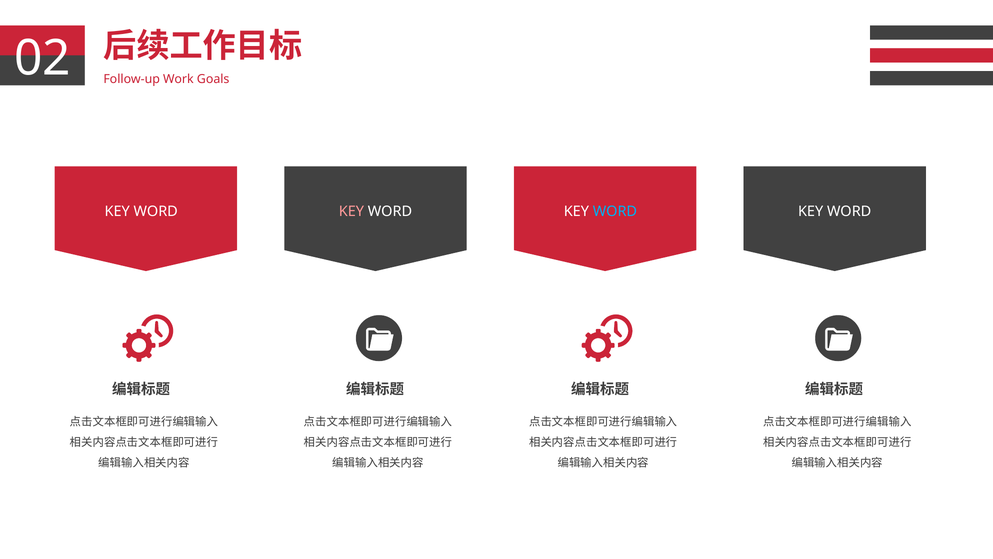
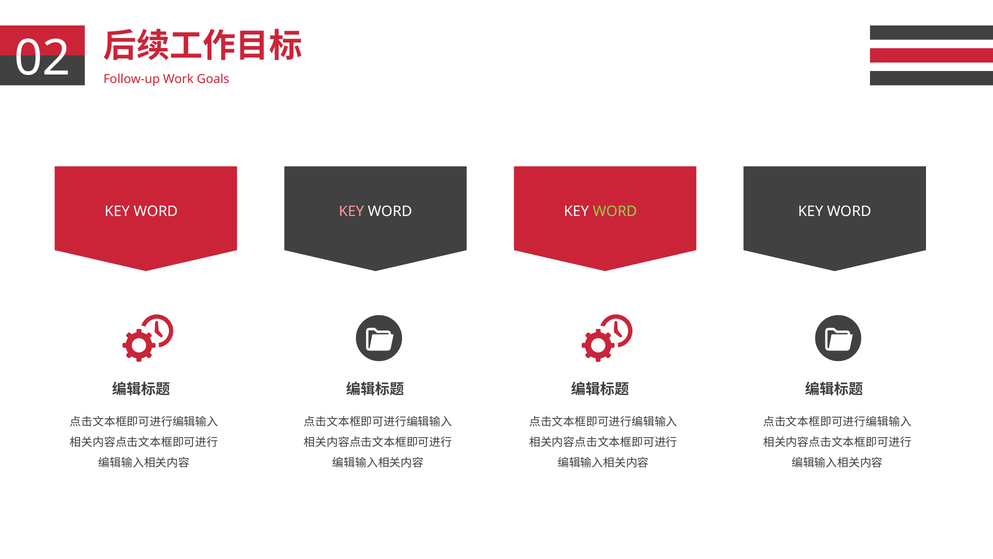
WORD at (615, 211) colour: light blue -> light green
